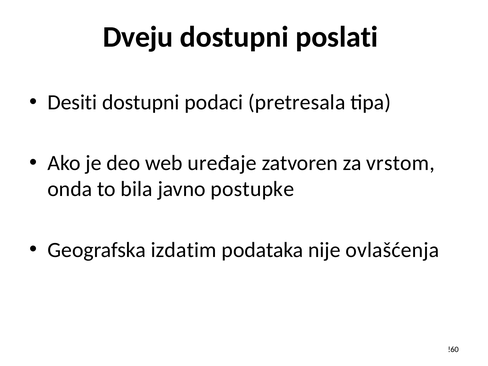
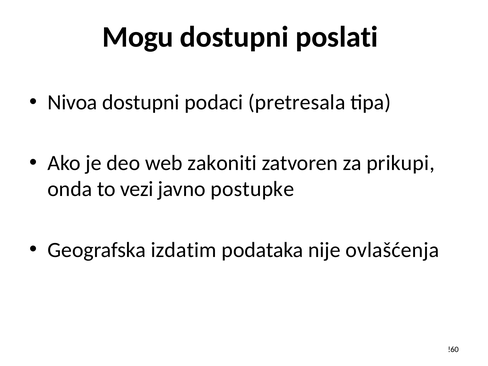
Dveju: Dveju -> Mogu
Desiti: Desiti -> Nivoa
uređaje: uređaje -> zakoniti
vrstom: vrstom -> prikupi
bila: bila -> vezi
